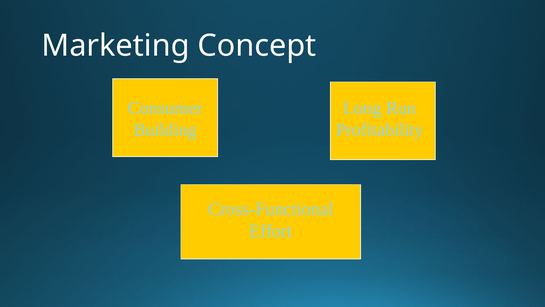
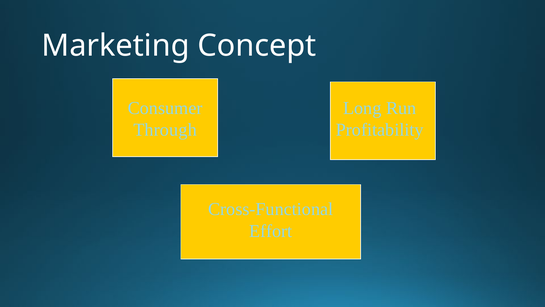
Building: Building -> Through
